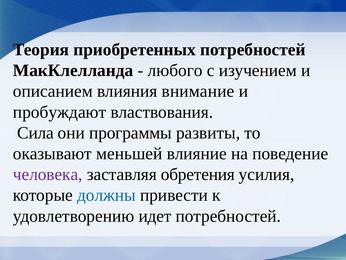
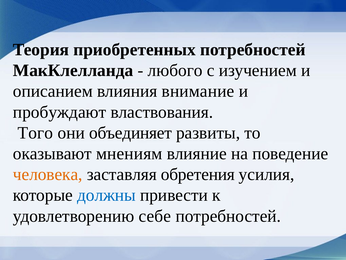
Сила: Сила -> Того
программы: программы -> объединяет
меньшей: меньшей -> мнениям
человека colour: purple -> orange
идет: идет -> себе
